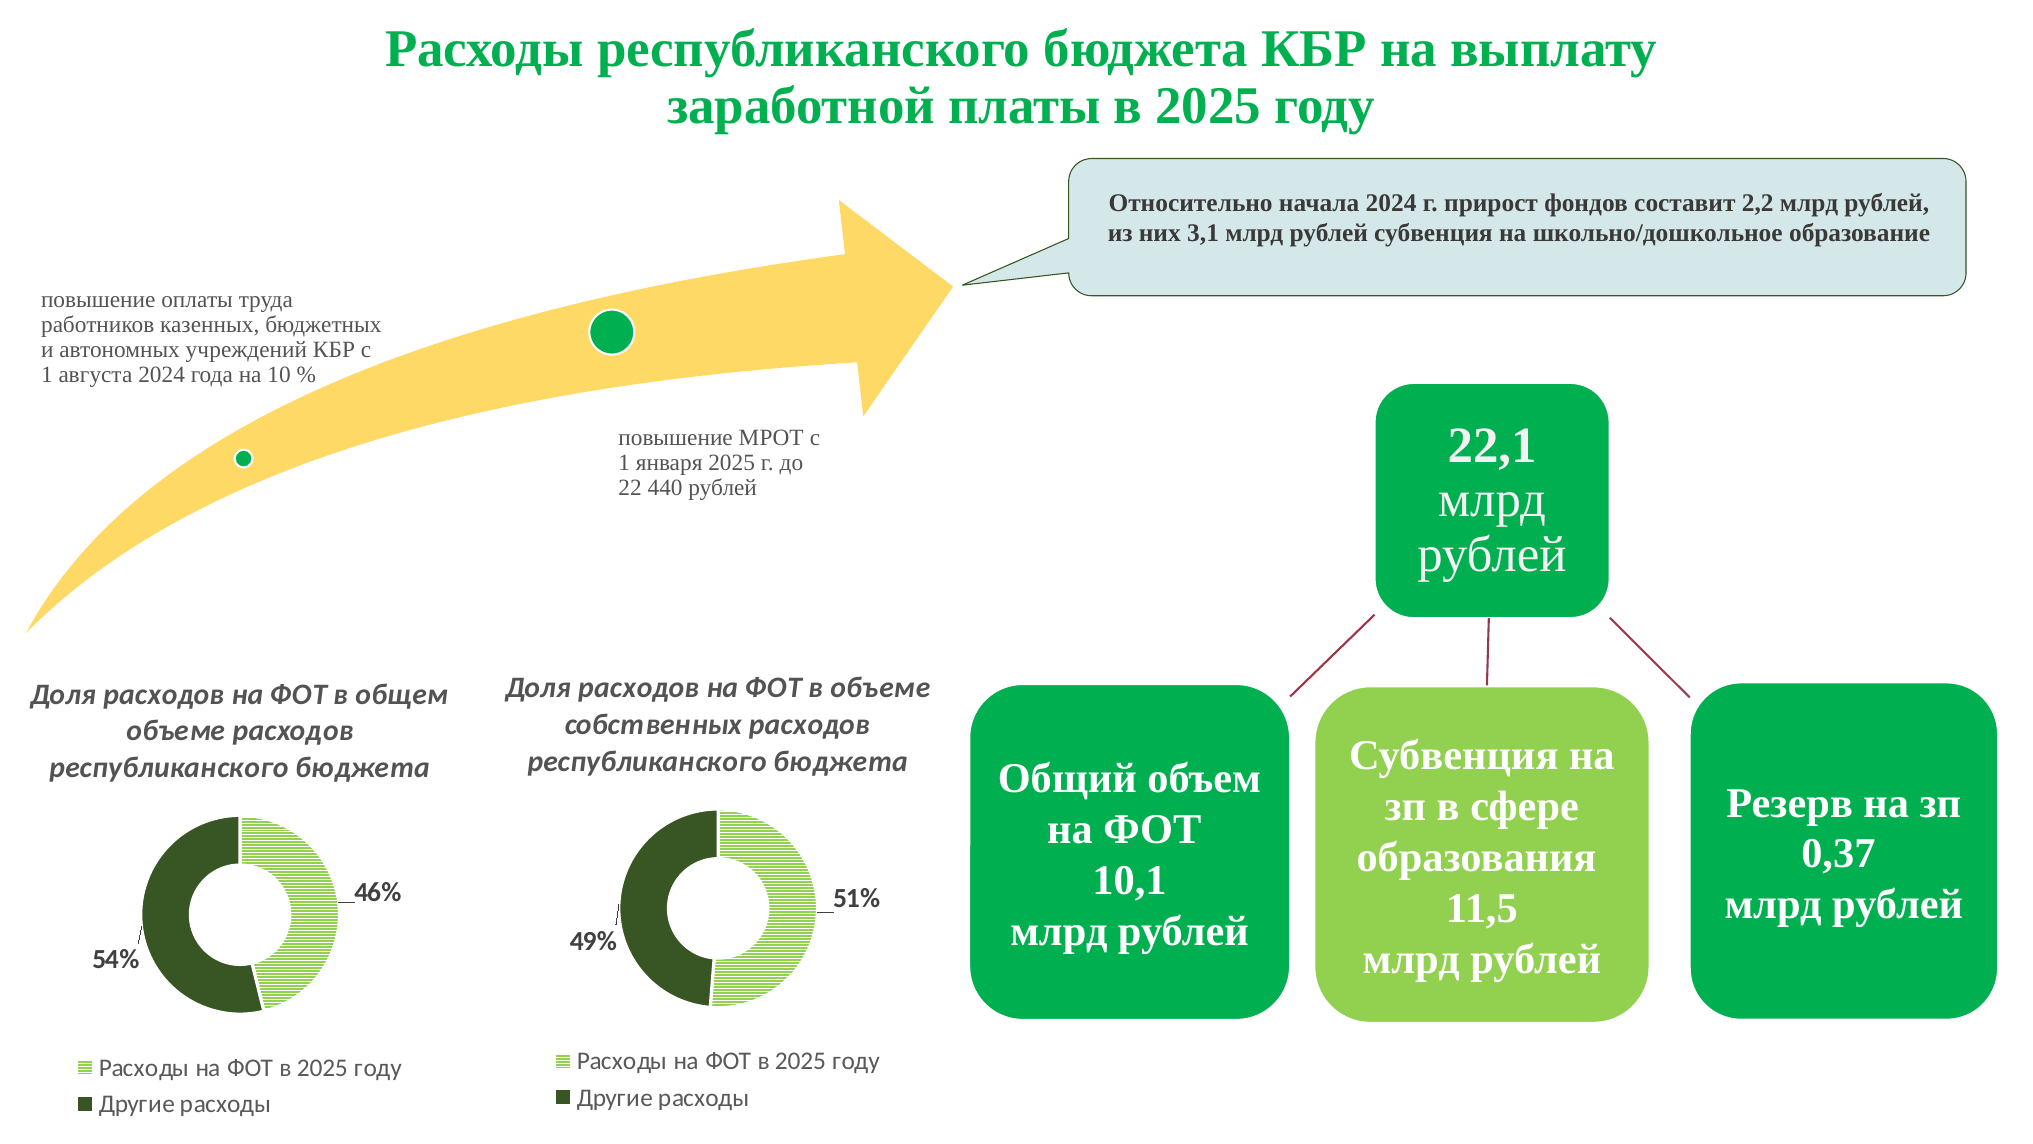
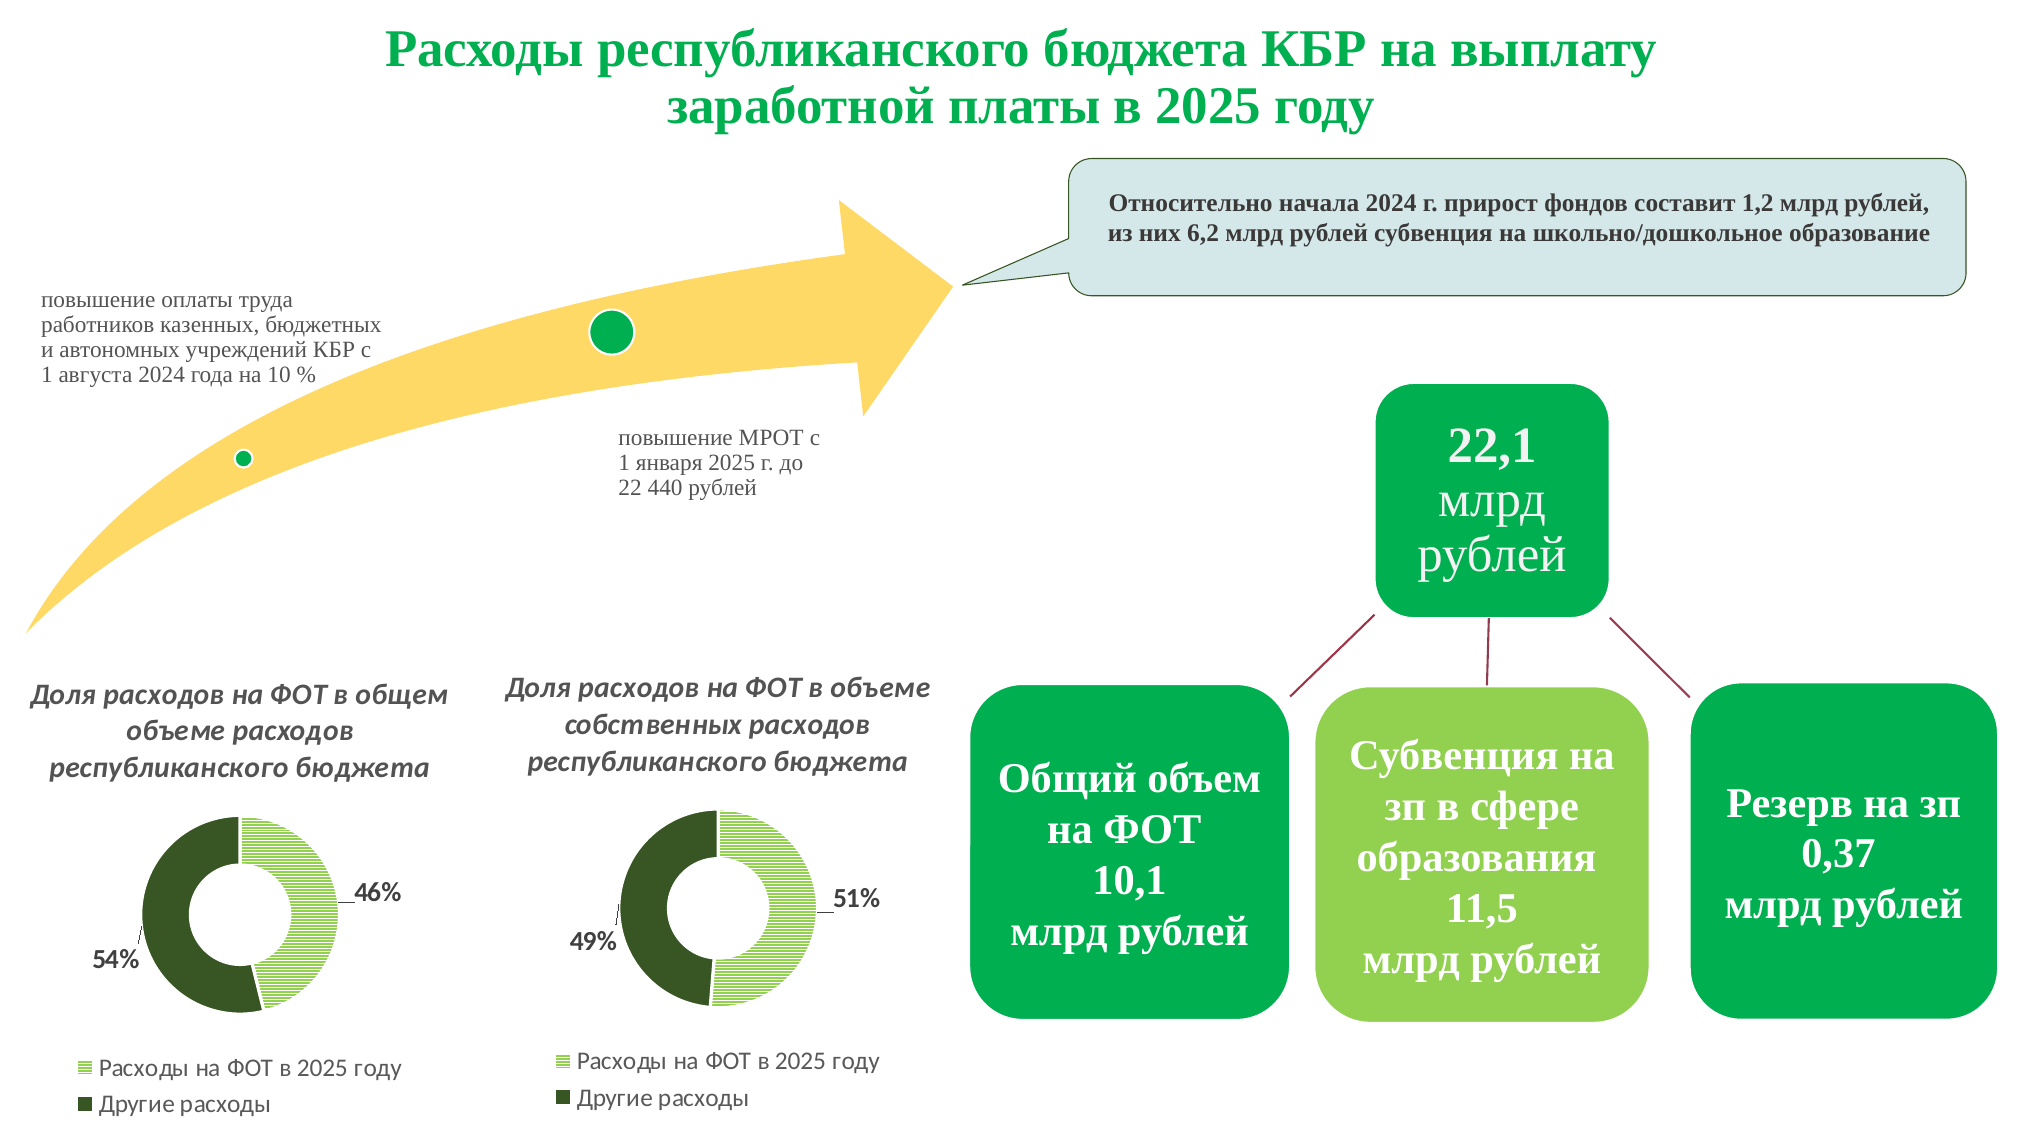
2,2: 2,2 -> 1,2
3,1: 3,1 -> 6,2
